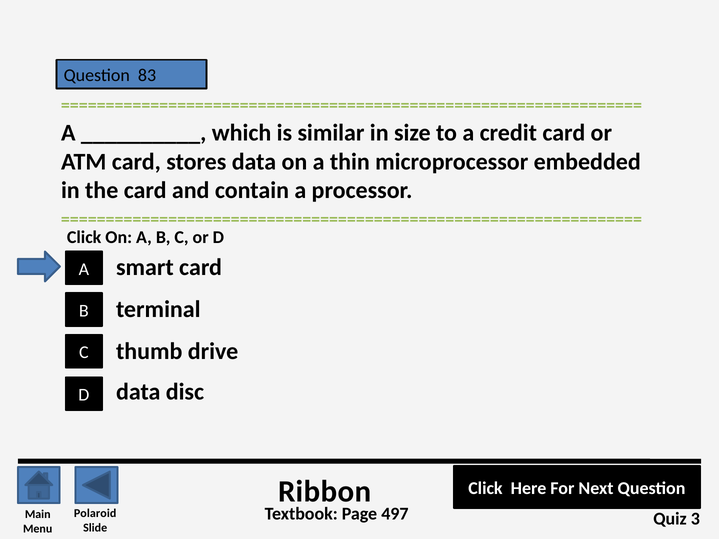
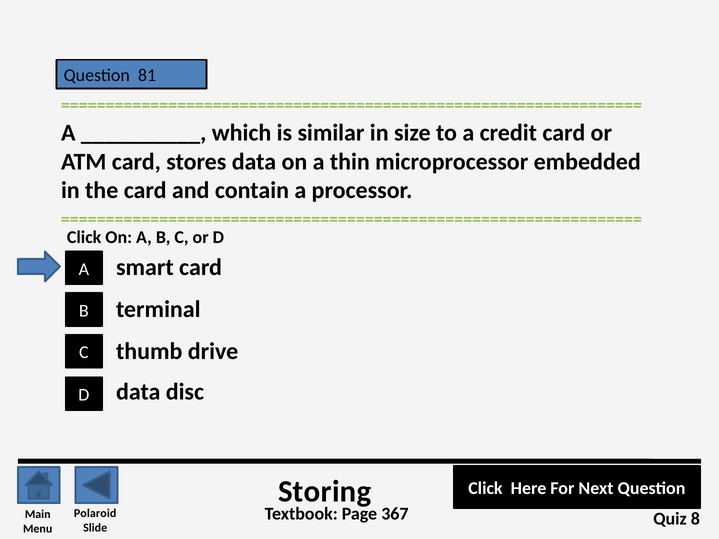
83: 83 -> 81
Ribbon: Ribbon -> Storing
497: 497 -> 367
3: 3 -> 8
